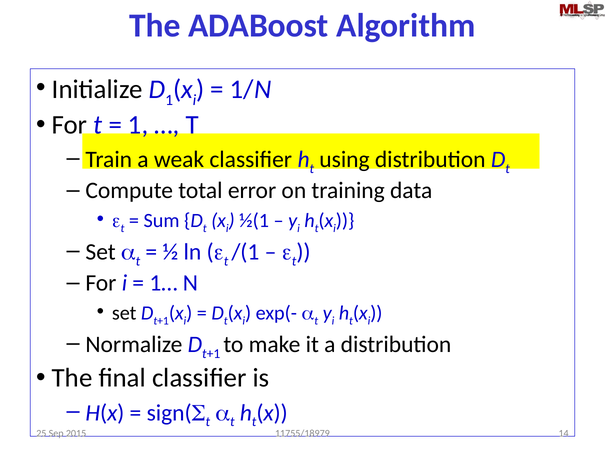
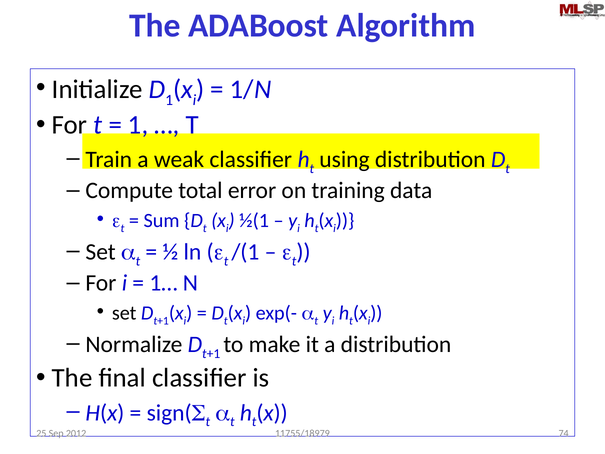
2015: 2015 -> 2012
14: 14 -> 74
